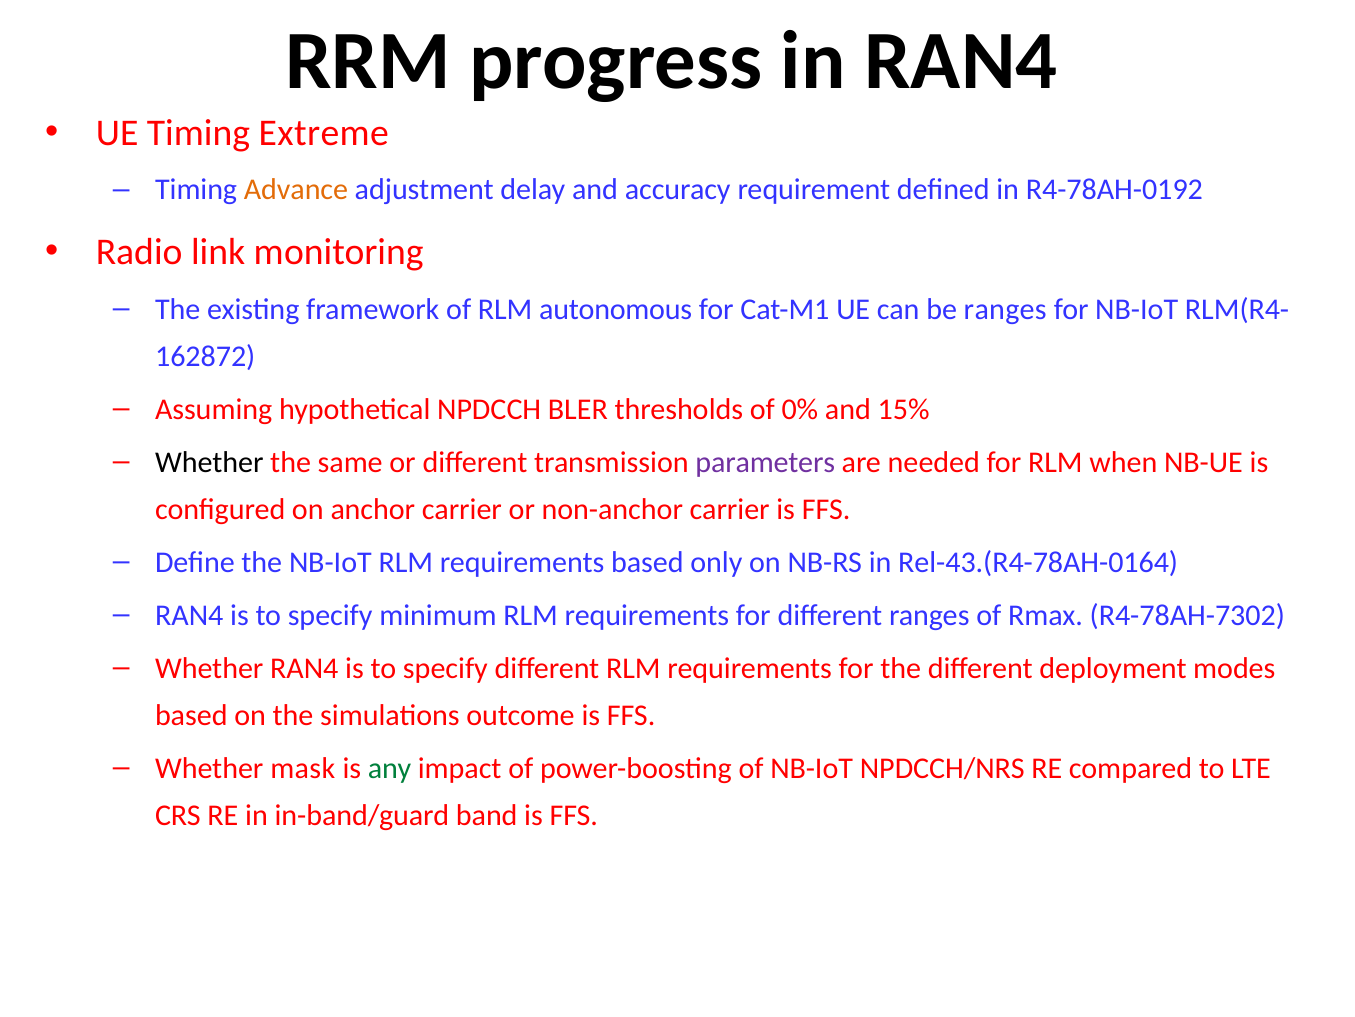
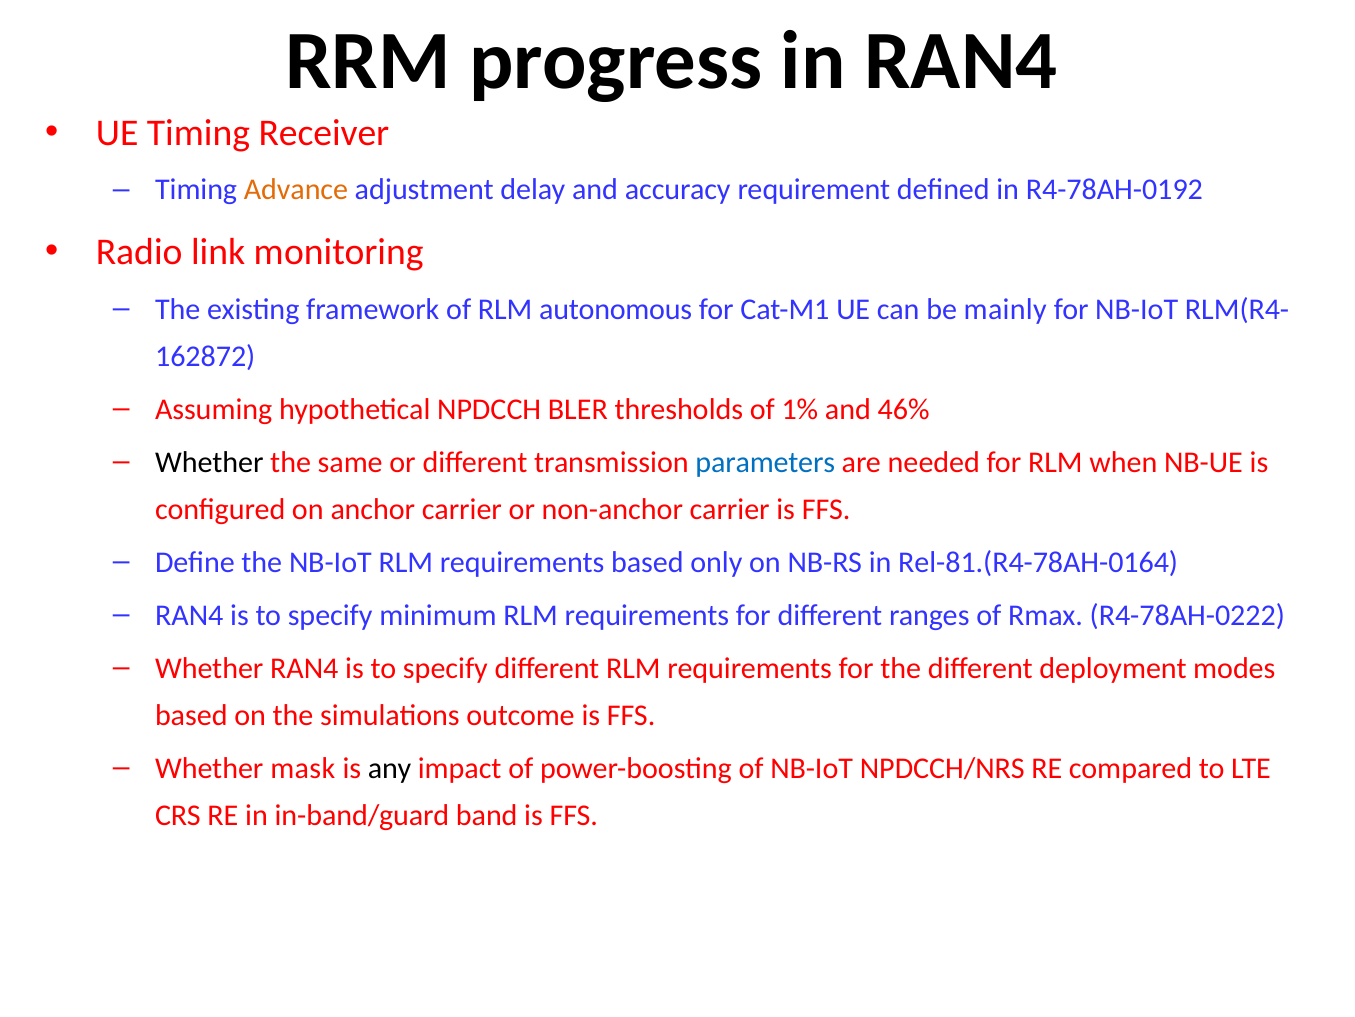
Extreme: Extreme -> Receiver
be ranges: ranges -> mainly
0%: 0% -> 1%
15%: 15% -> 46%
parameters colour: purple -> blue
Rel-43.(R4-78AH-0164: Rel-43.(R4-78AH-0164 -> Rel-81.(R4-78AH-0164
R4-78AH-7302: R4-78AH-7302 -> R4-78AH-0222
any colour: green -> black
